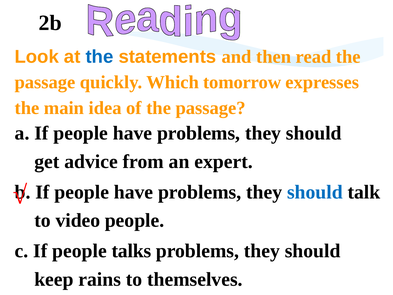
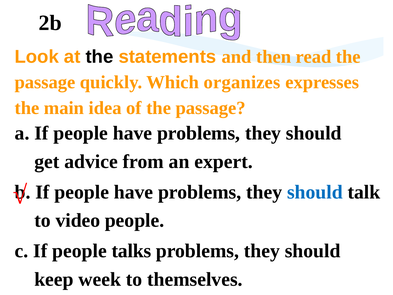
the at (99, 57) colour: blue -> black
tomorrow: tomorrow -> organizes
rains: rains -> week
